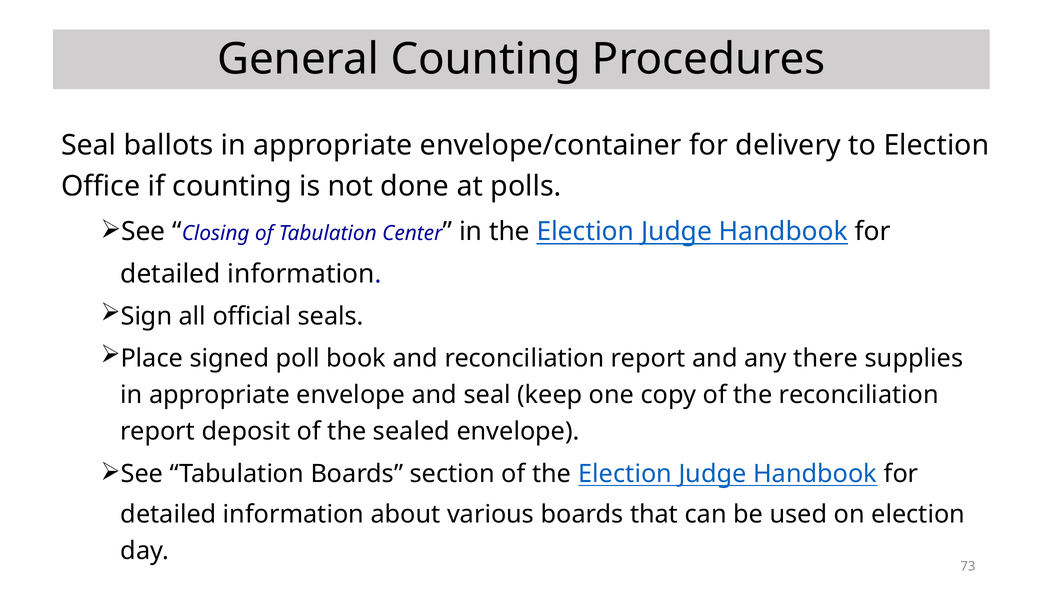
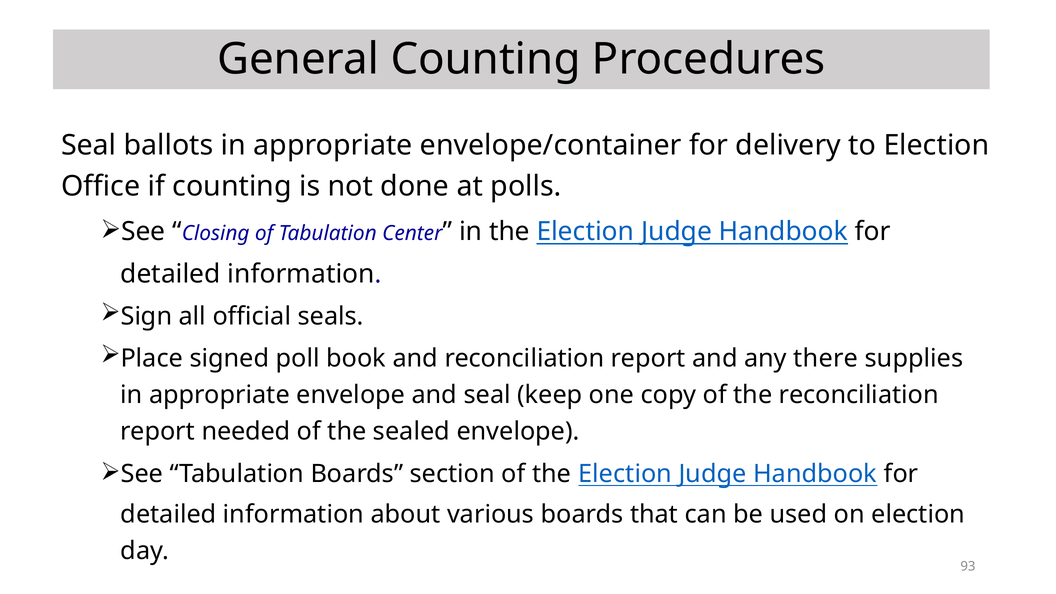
deposit: deposit -> needed
73: 73 -> 93
